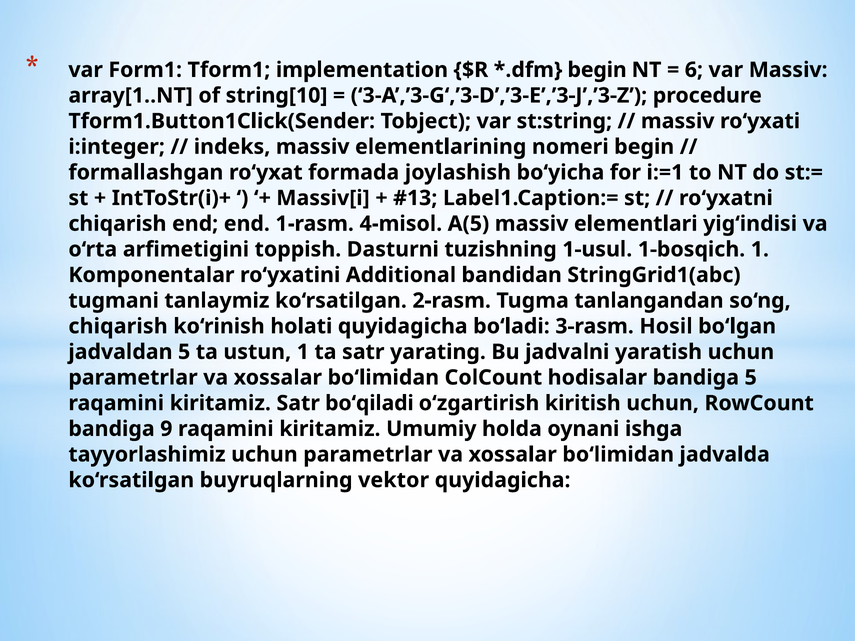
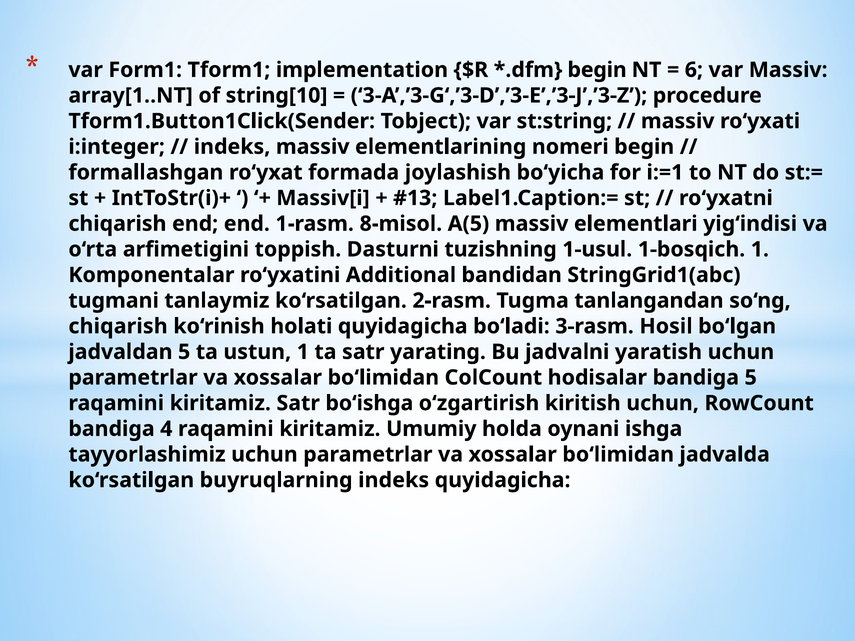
4-misol: 4-misol -> 8-misol
bo‘qiladi: bo‘qiladi -> bo‘ishga
9: 9 -> 4
buyruqlarning vektor: vektor -> indeks
